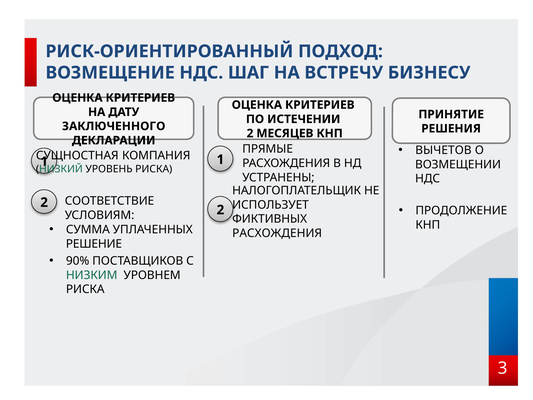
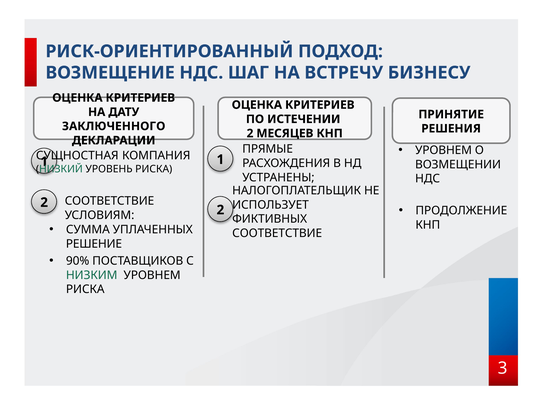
ВЫЧЕТОВ at (443, 150): ВЫЧЕТОВ -> УРОВНЕМ
РАСХОЖДЕНИЯ at (277, 233): РАСХОЖДЕНИЯ -> СООТВЕТСТВИЕ
